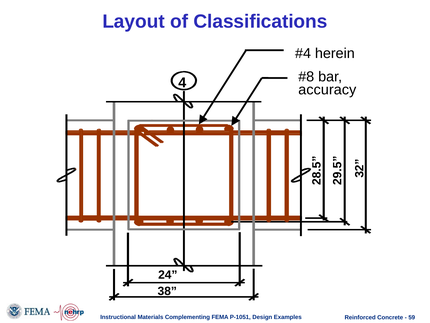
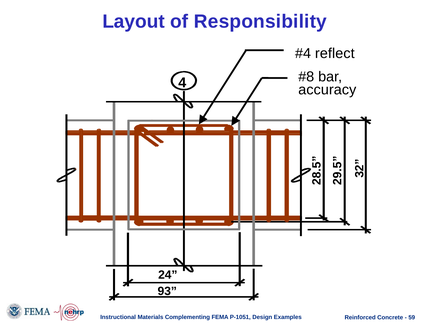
Classifications: Classifications -> Responsibility
herein: herein -> reflect
38: 38 -> 93
